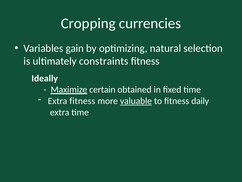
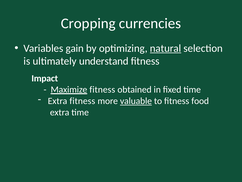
natural underline: none -> present
constraints: constraints -> understand
Ideally: Ideally -> Impact
Maximize certain: certain -> fitness
daily: daily -> food
